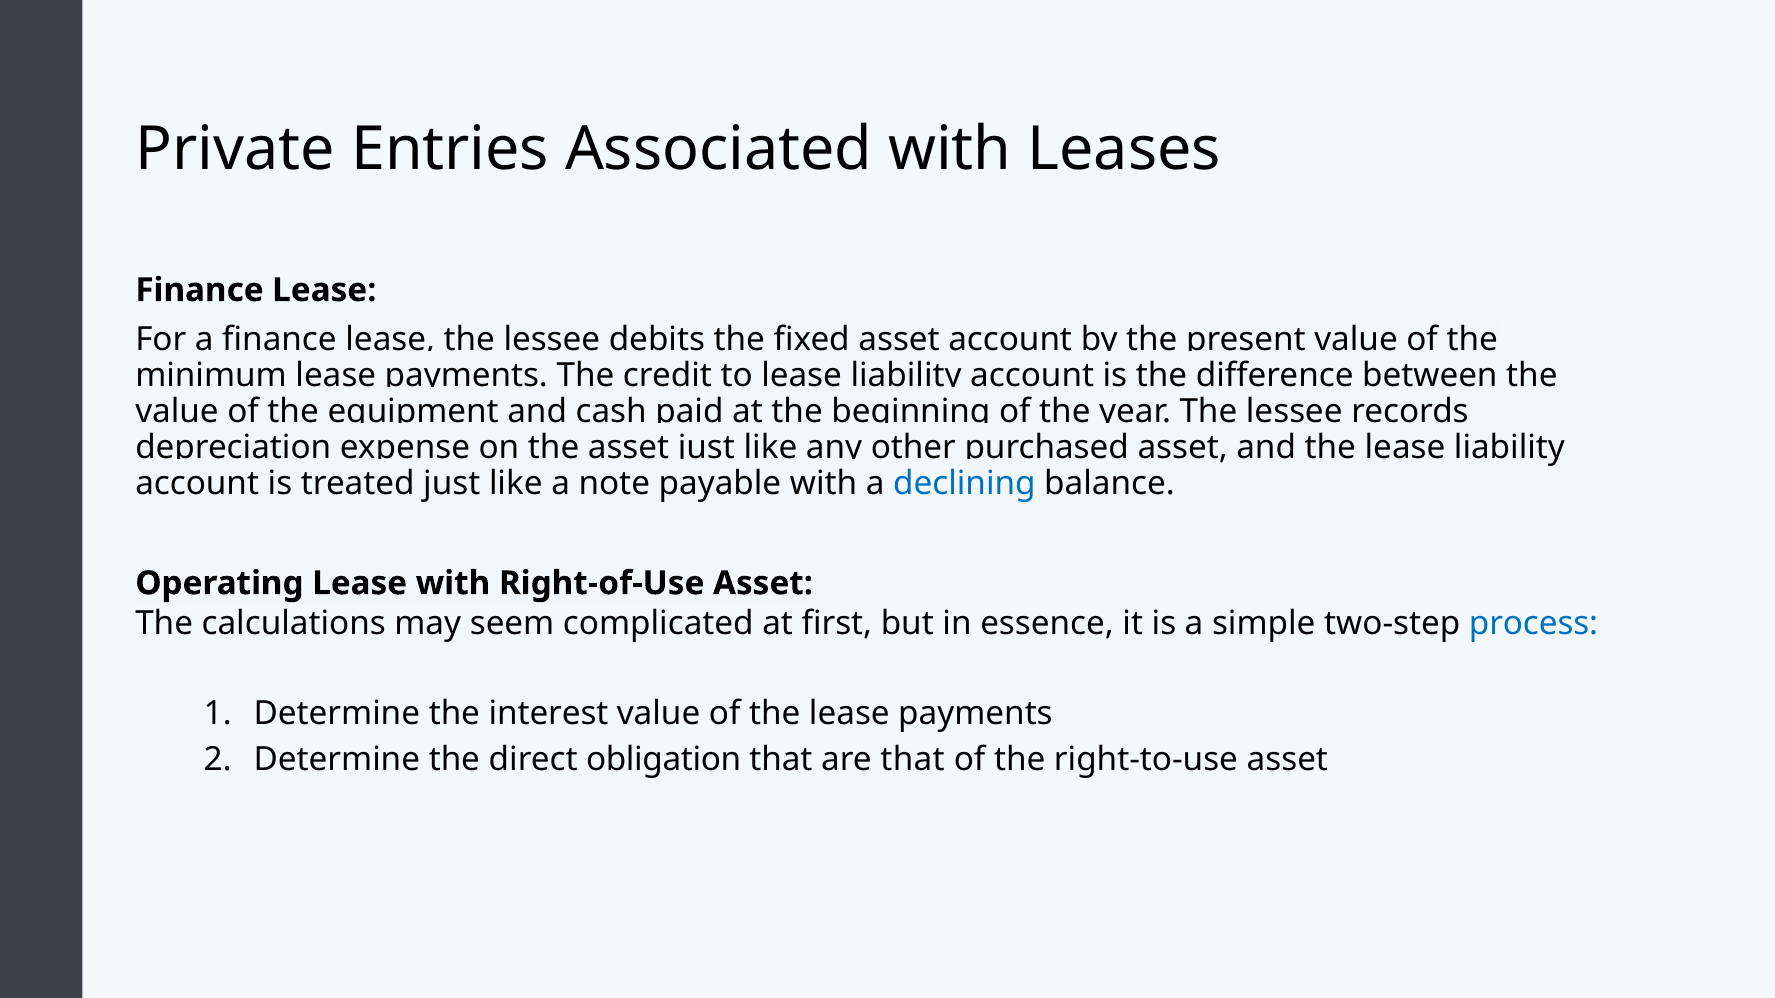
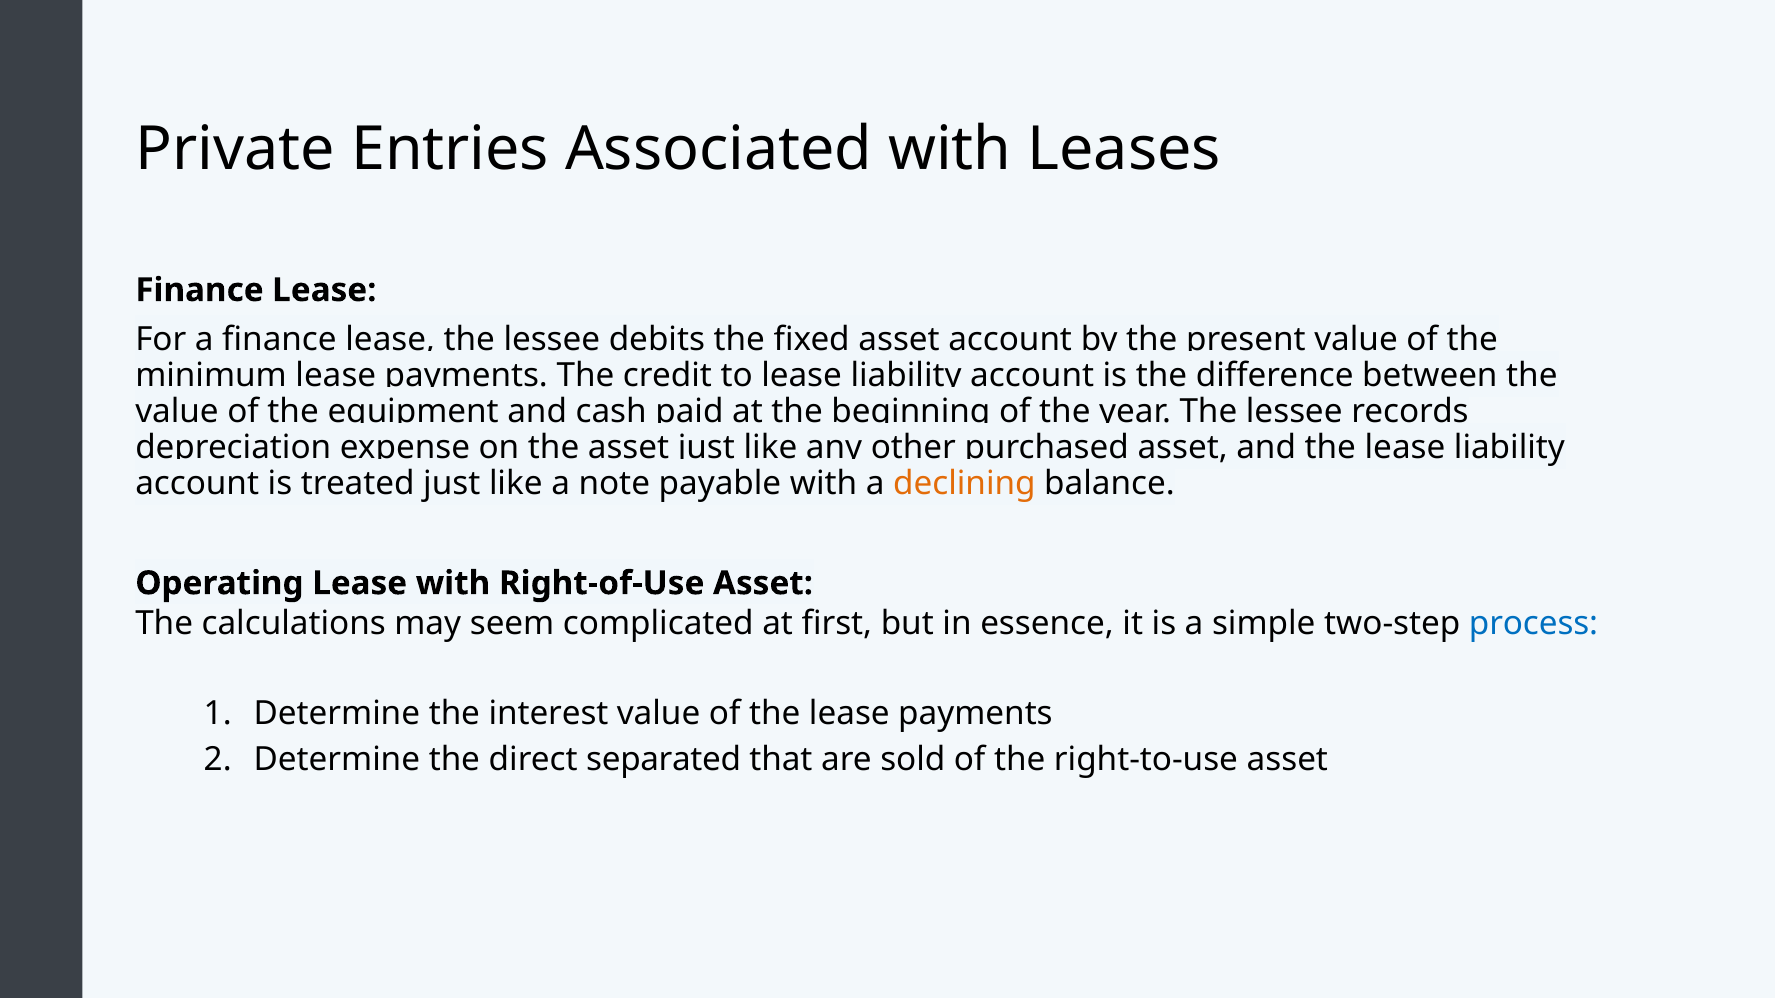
declining colour: blue -> orange
obligation: obligation -> separated
are that: that -> sold
